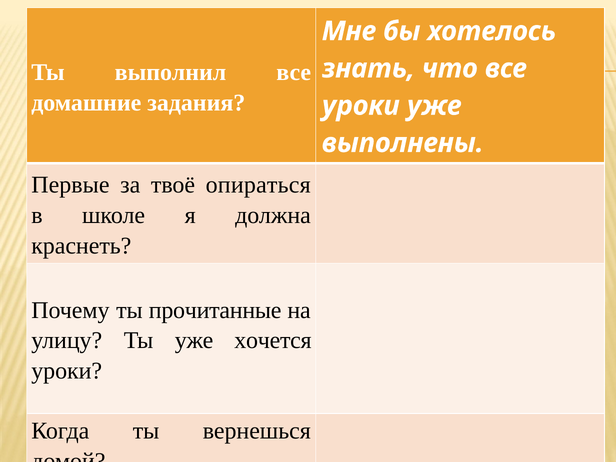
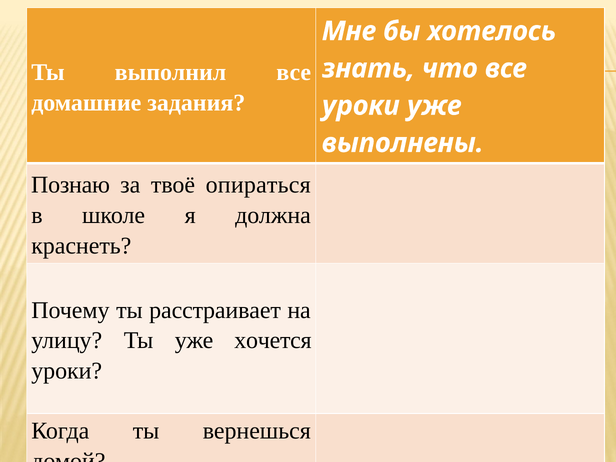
Первые: Первые -> Познаю
прочитанные: прочитанные -> расстраивает
